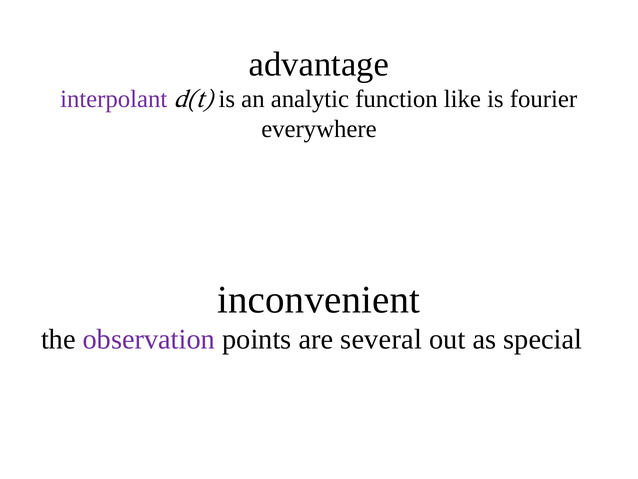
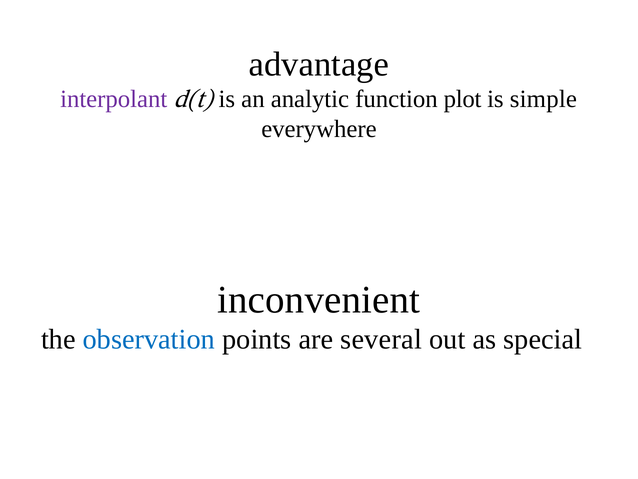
like: like -> plot
fourier: fourier -> simple
observation colour: purple -> blue
